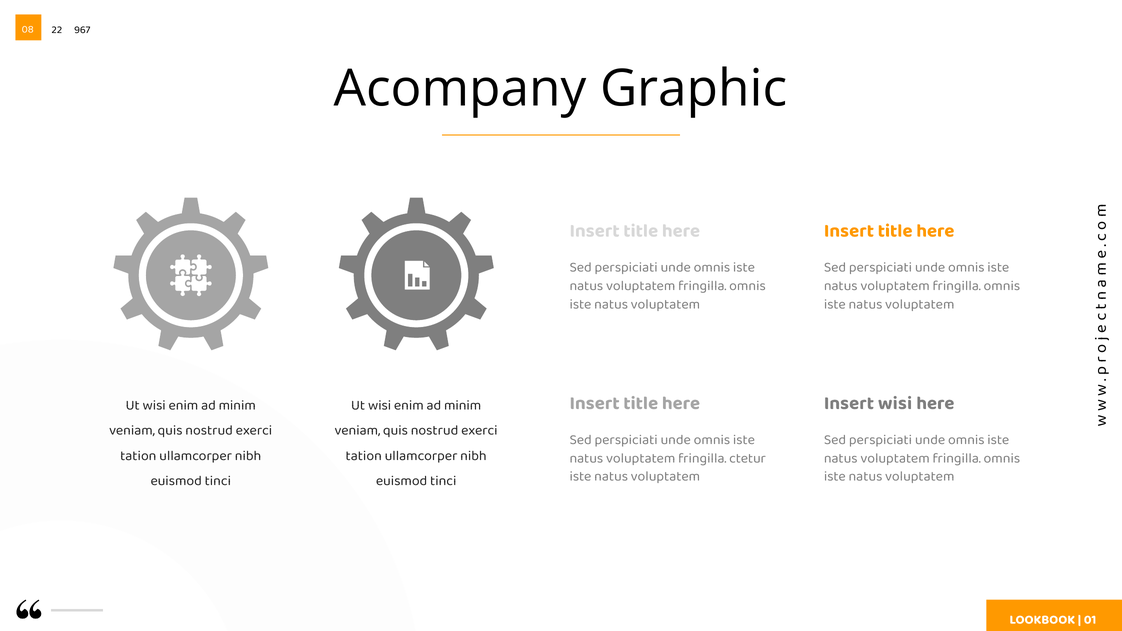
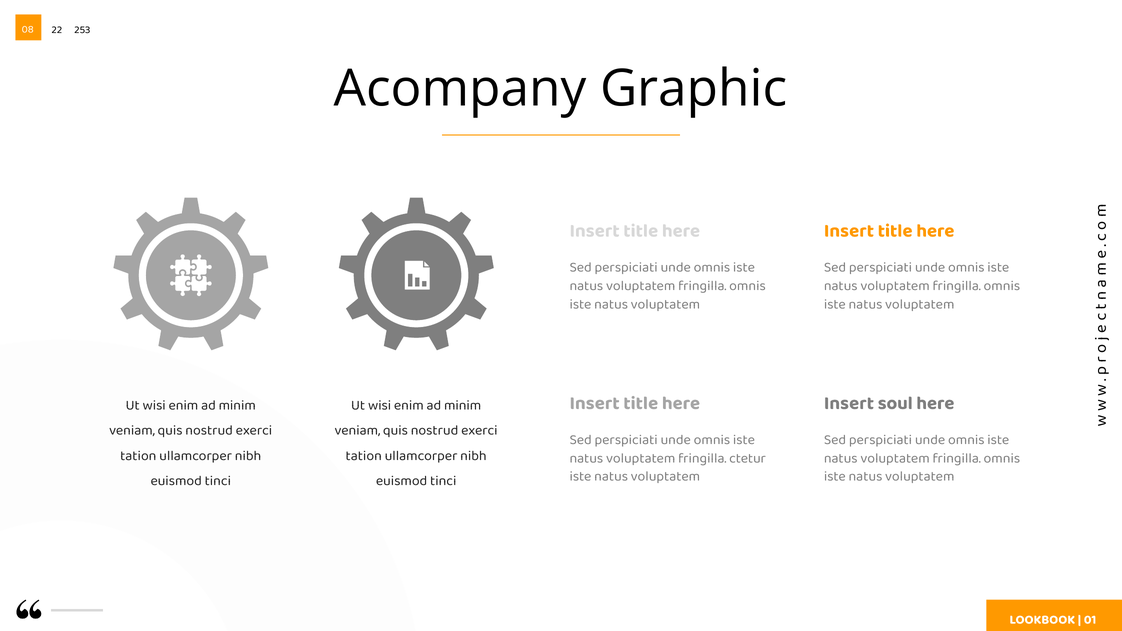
967: 967 -> 253
Insert wisi: wisi -> soul
